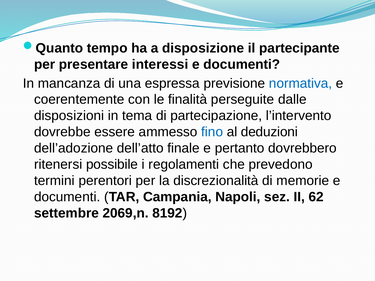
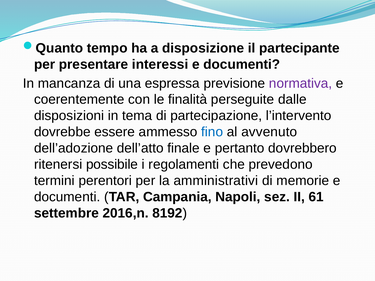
normativa colour: blue -> purple
deduzioni: deduzioni -> avvenuto
discrezionalità: discrezionalità -> amministrativi
62: 62 -> 61
2069,n: 2069,n -> 2016,n
